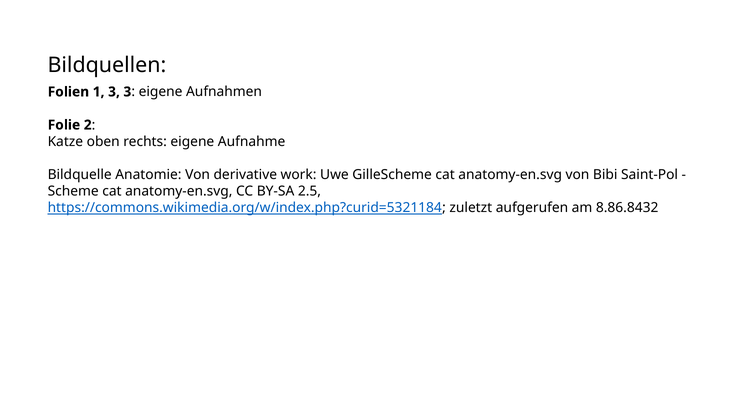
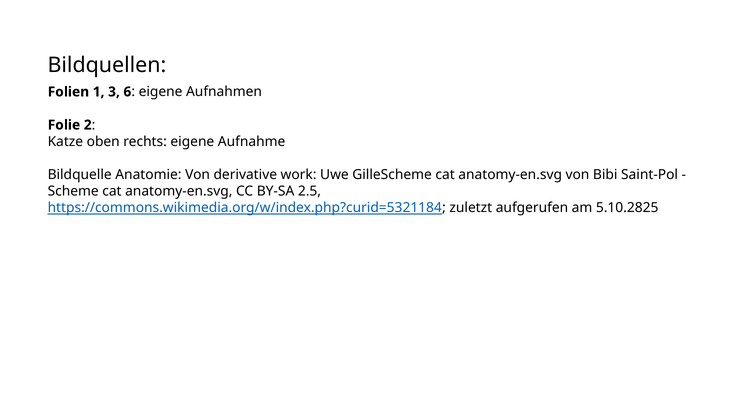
3 3: 3 -> 6
8.86.8432: 8.86.8432 -> 5.10.2825
